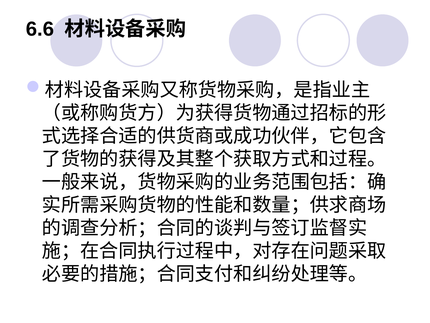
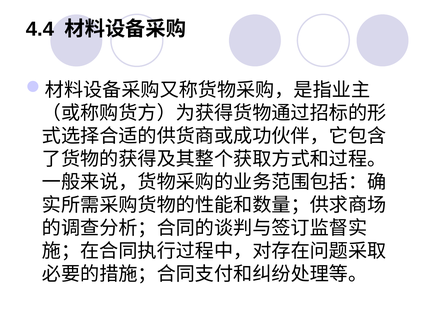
6.6: 6.6 -> 4.4
